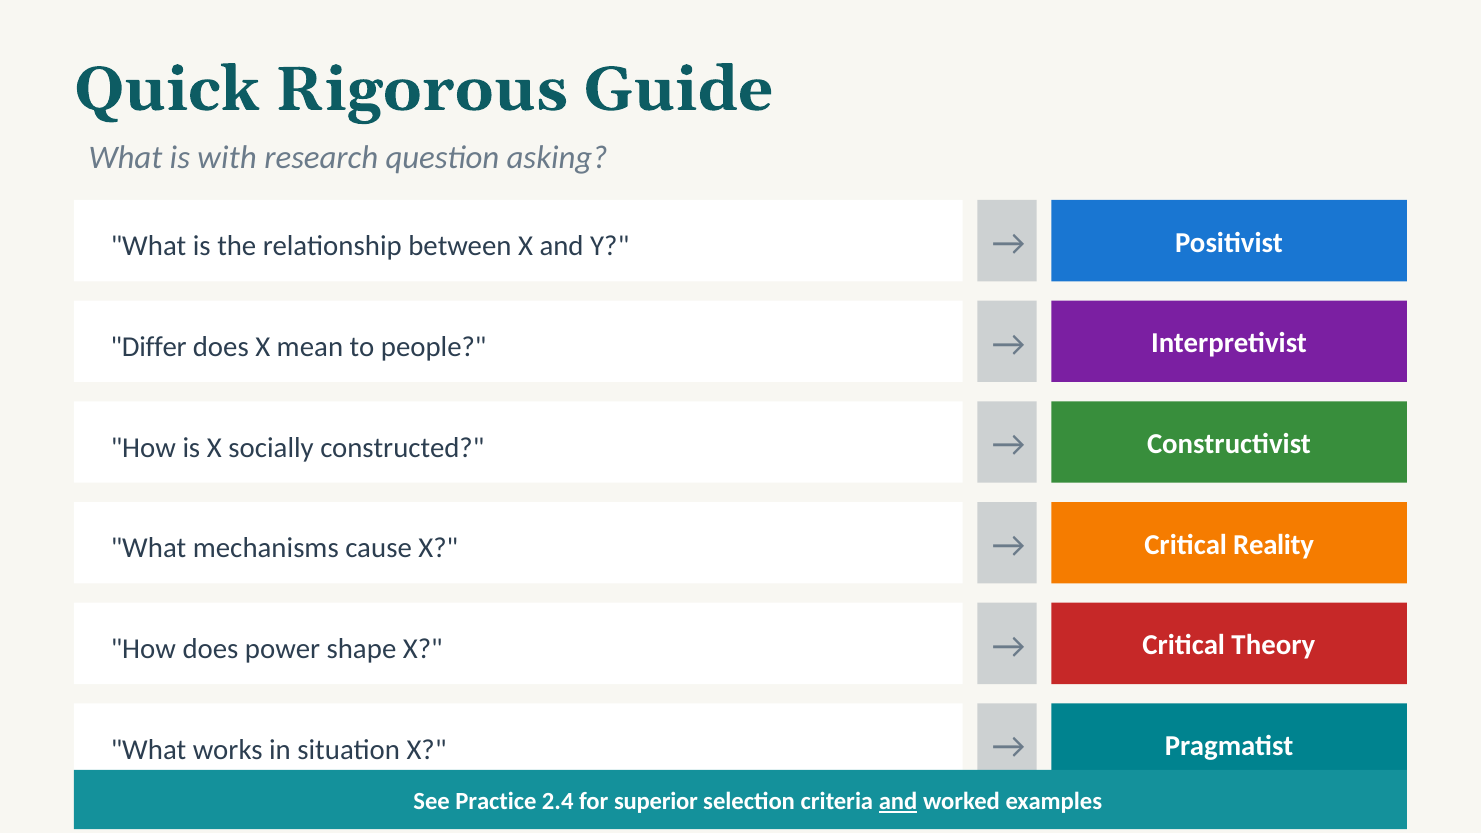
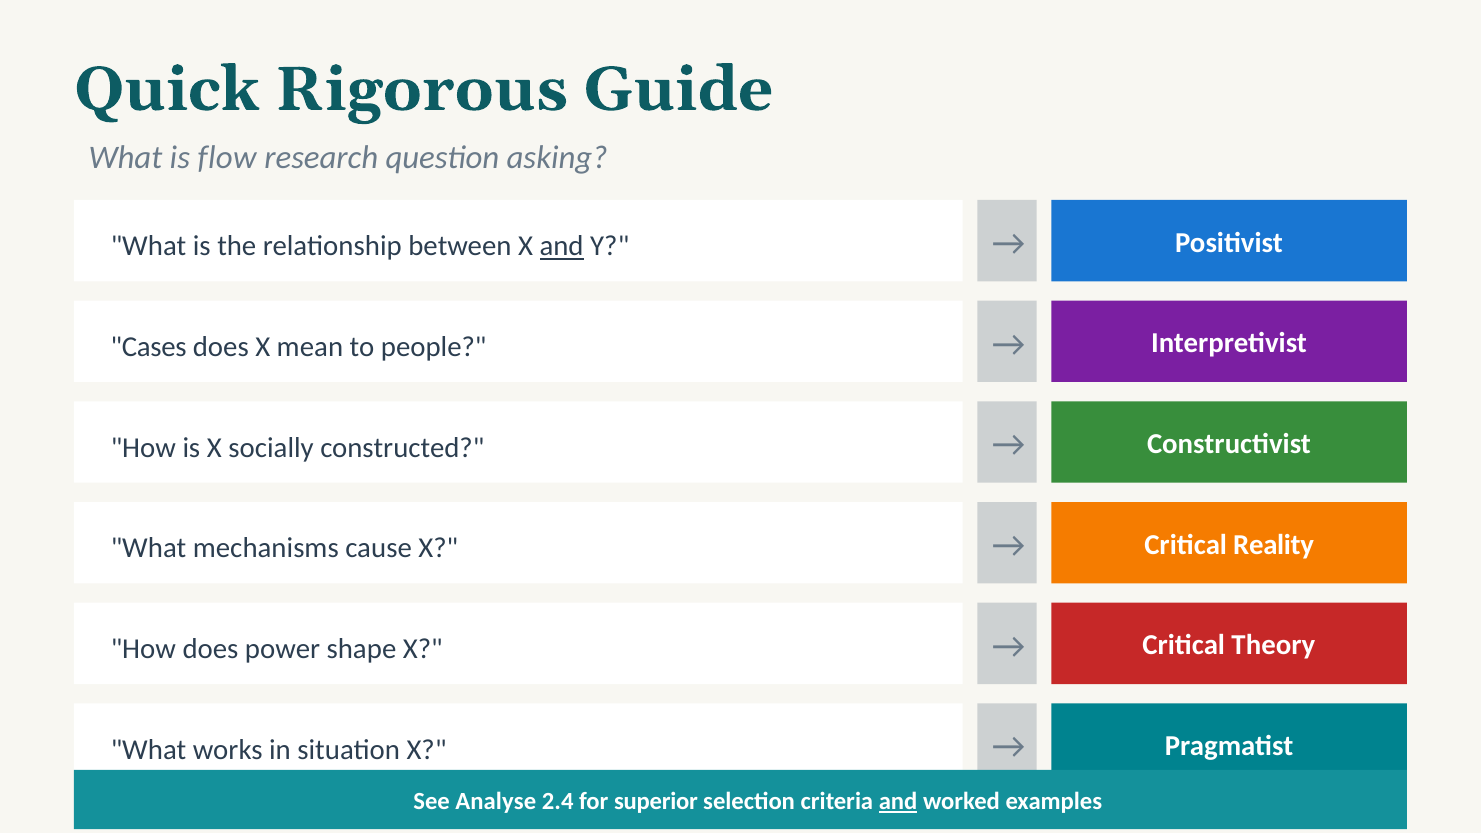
with: with -> flow
and at (562, 246) underline: none -> present
Differ: Differ -> Cases
Practice: Practice -> Analyse
